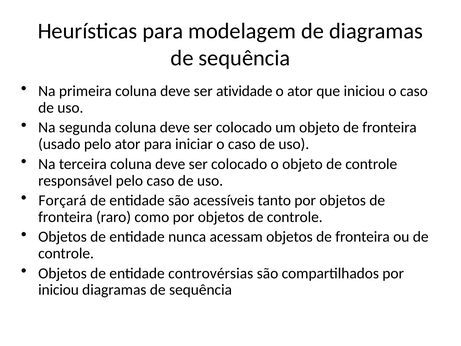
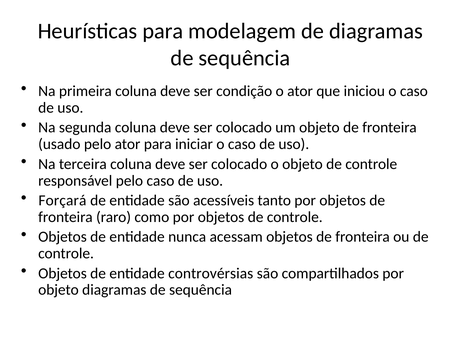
atividade: atividade -> condição
iniciou at (59, 290): iniciou -> objeto
